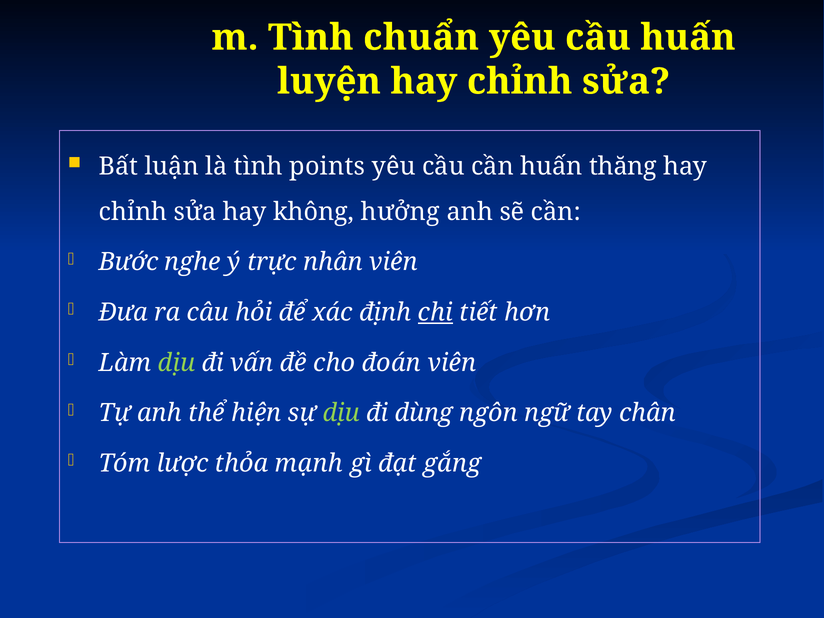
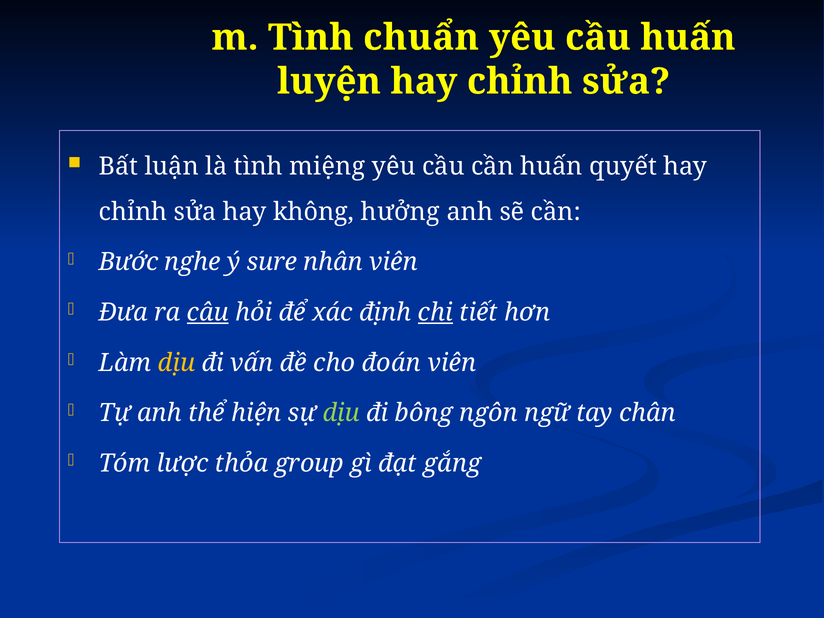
points: points -> miệng
thăng: thăng -> quyết
trực: trực -> sure
câu underline: none -> present
dịu at (177, 363) colour: light green -> yellow
dùng: dùng -> bông
mạnh: mạnh -> group
